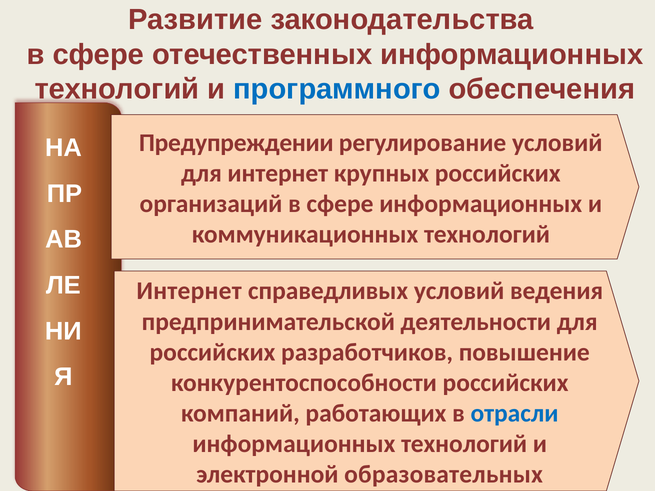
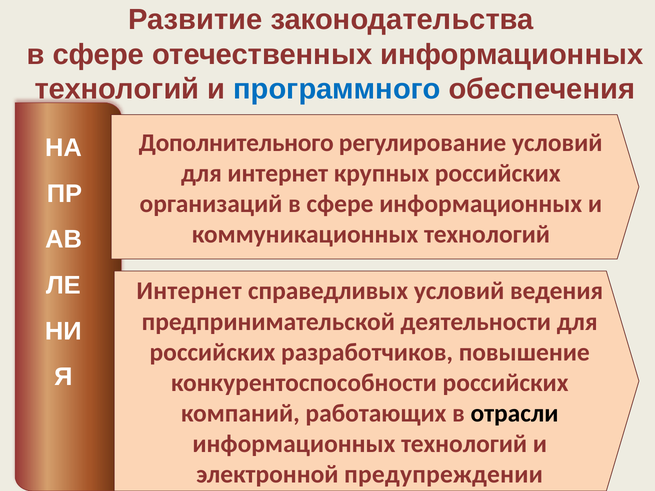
Предупреждении: Предупреждении -> Дополнительного
отрасли colour: blue -> black
образовательных: образовательных -> предупреждении
